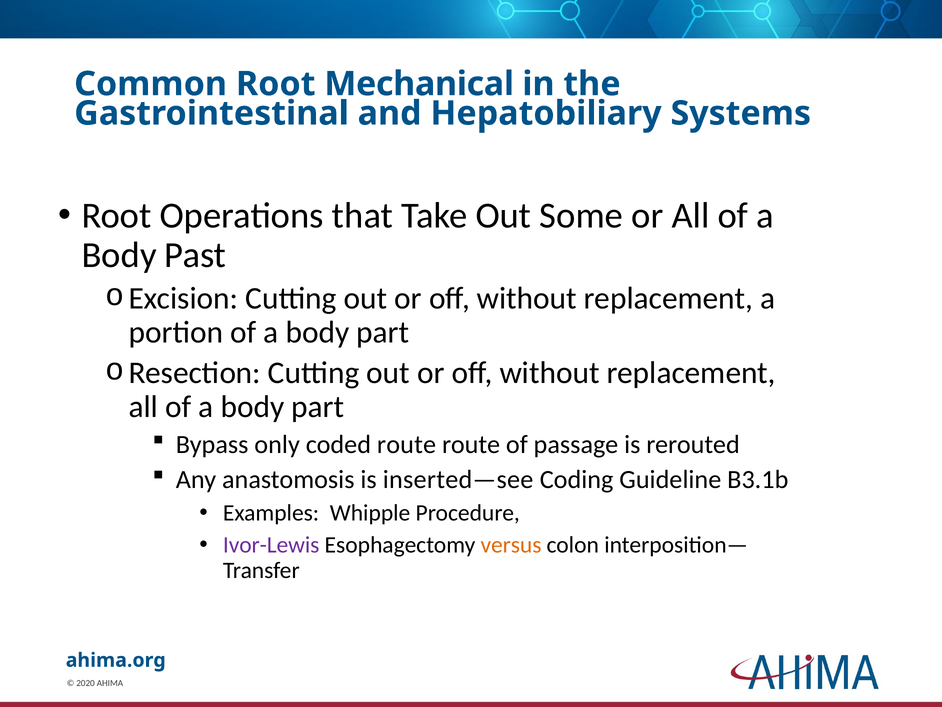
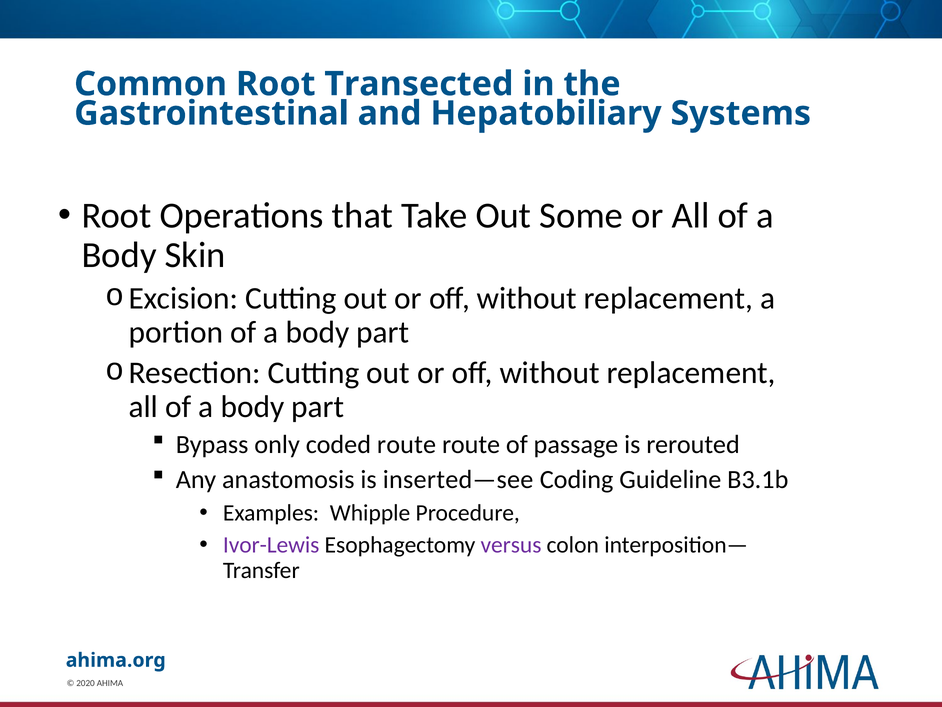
Mechanical: Mechanical -> Transected
Past: Past -> Skin
versus colour: orange -> purple
